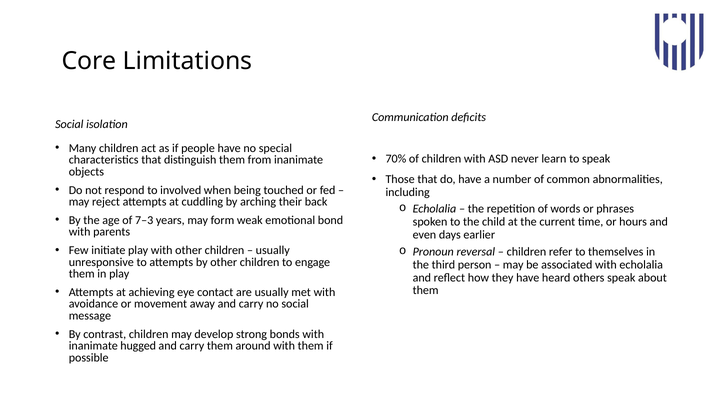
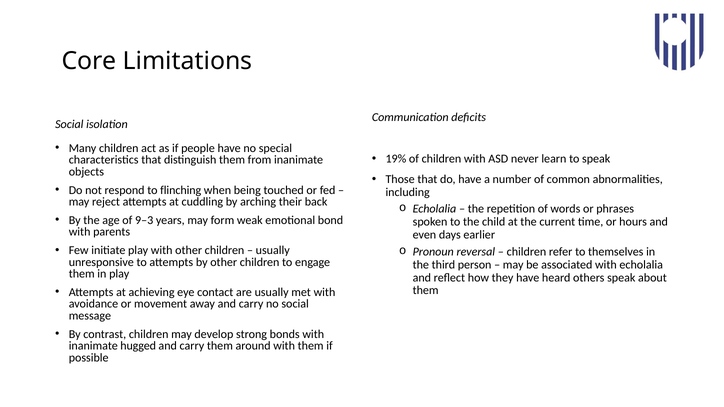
70%: 70% -> 19%
involved: involved -> flinching
7–3: 7–3 -> 9–3
